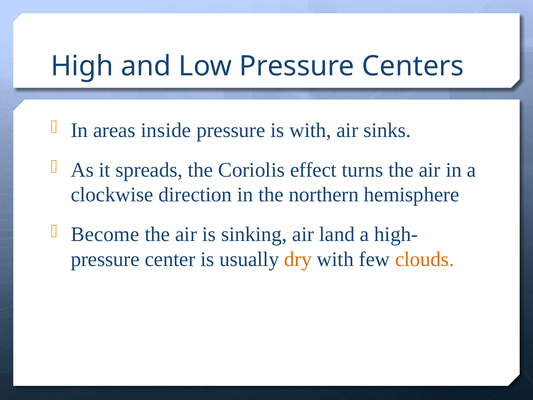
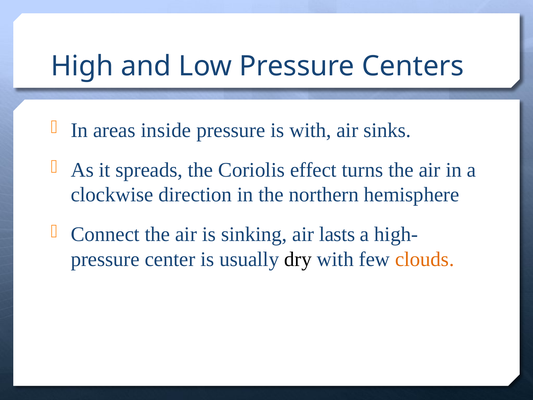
Become: Become -> Connect
land: land -> lasts
dry colour: orange -> black
